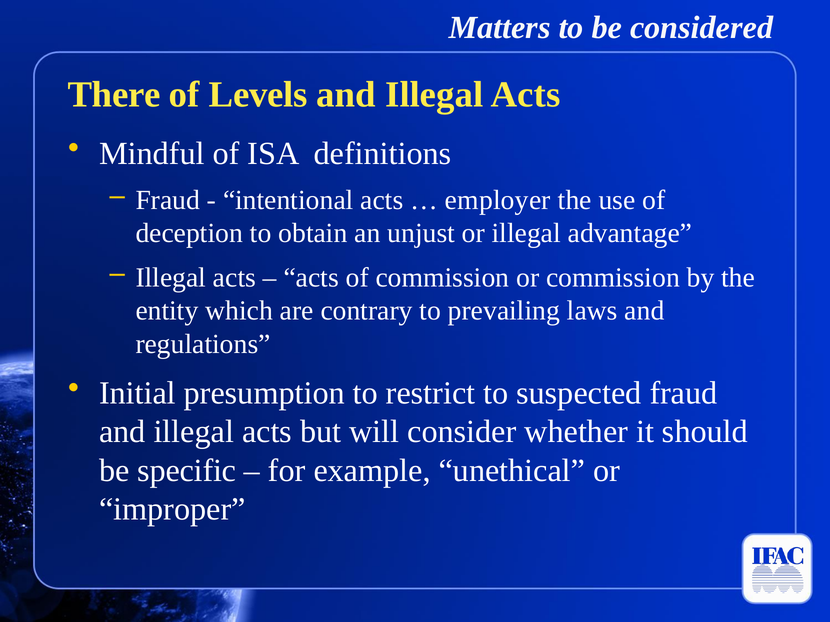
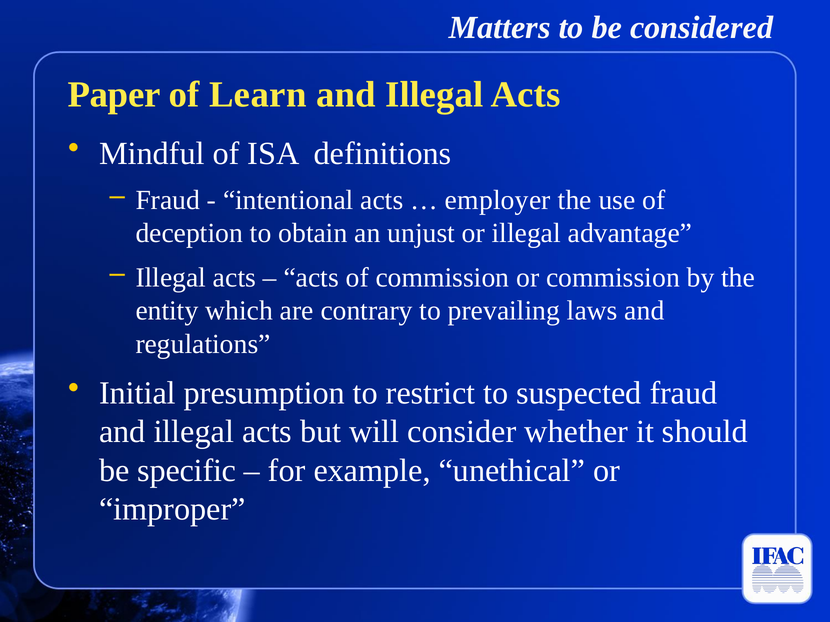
There: There -> Paper
Levels: Levels -> Learn
